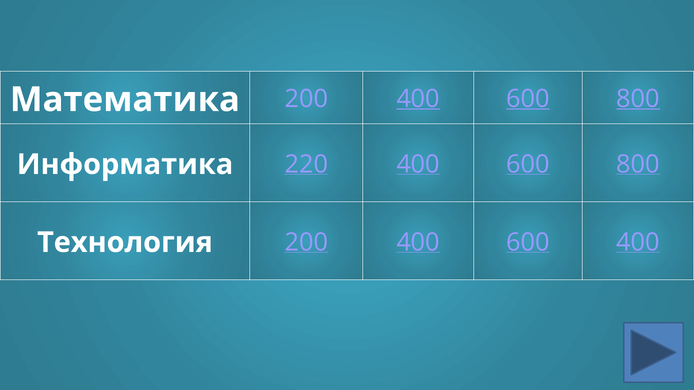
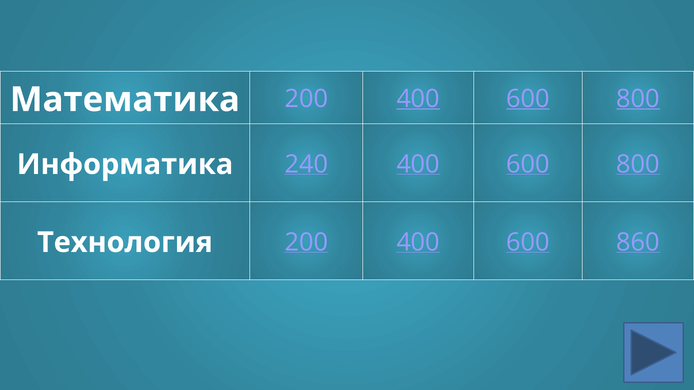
220: 220 -> 240
600 400: 400 -> 860
